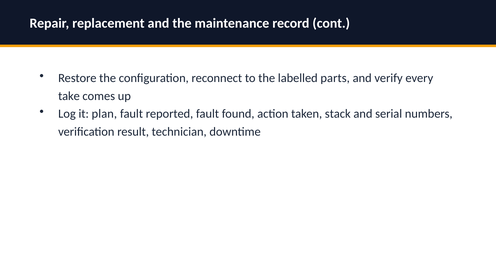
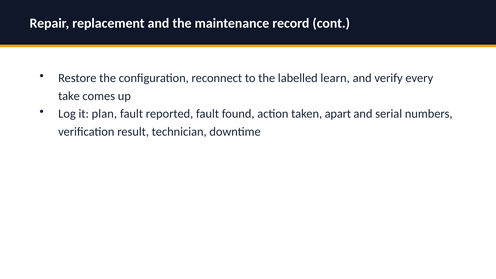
parts: parts -> learn
stack: stack -> apart
